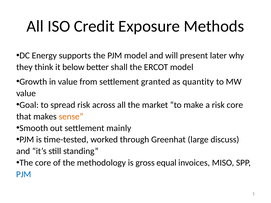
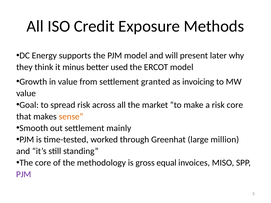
below: below -> minus
shall: shall -> used
quantity: quantity -> invoicing
discuss: discuss -> million
PJM at (24, 175) colour: blue -> purple
